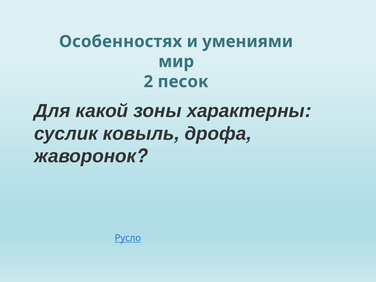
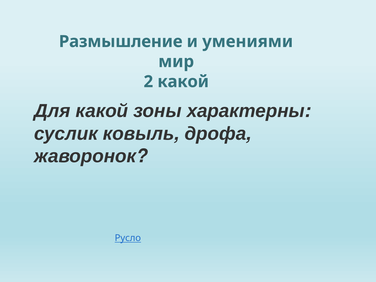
Особенностях: Особенностях -> Размышление
2 песок: песок -> какой
